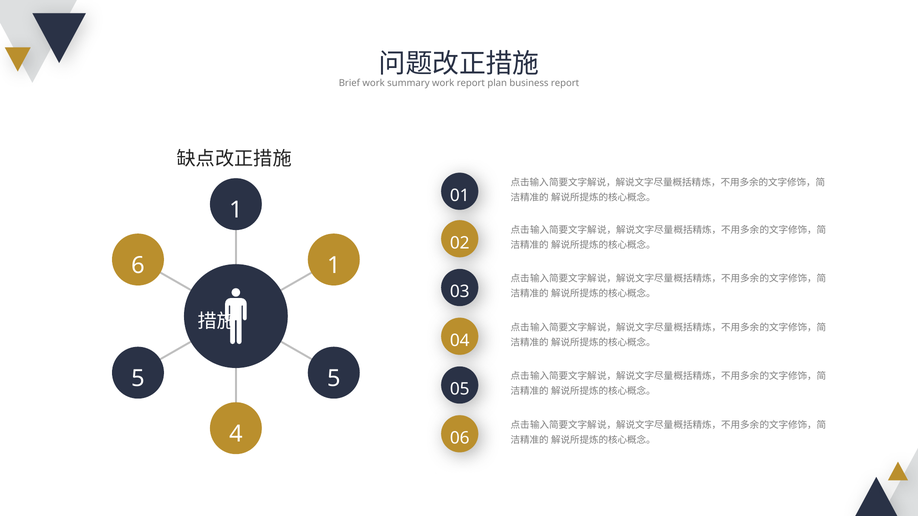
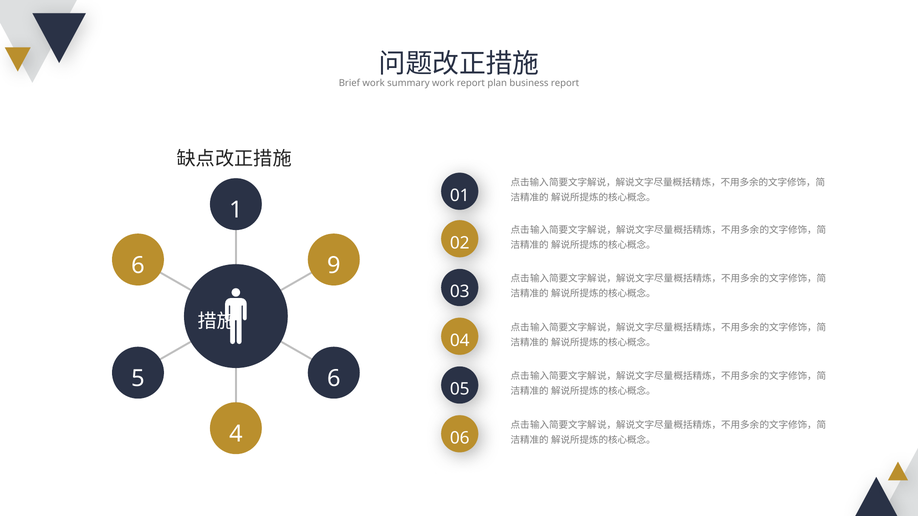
6 1: 1 -> 9
5 5: 5 -> 6
